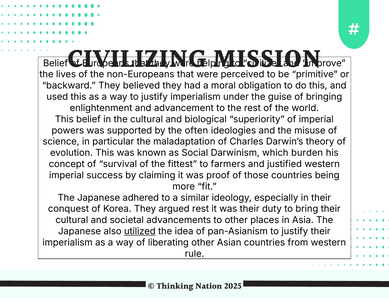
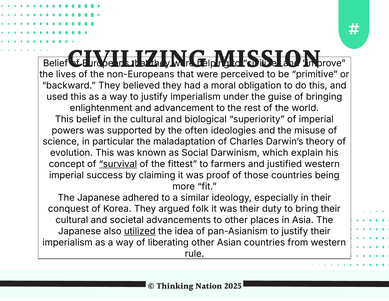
burden: burden -> explain
survival underline: none -> present
argued rest: rest -> folk
